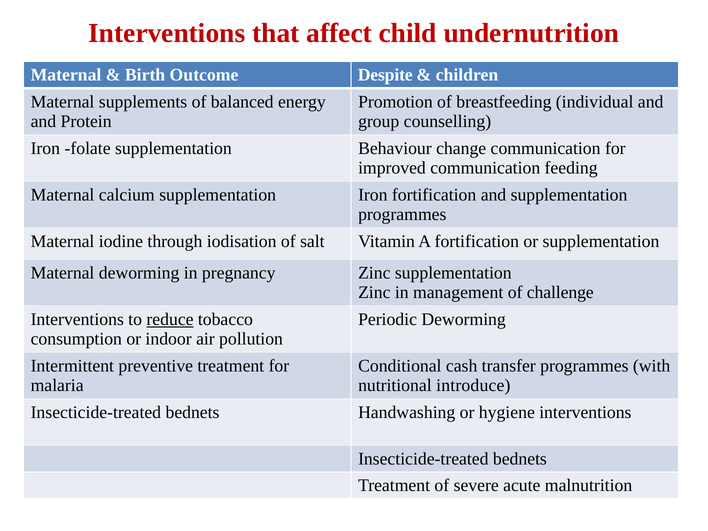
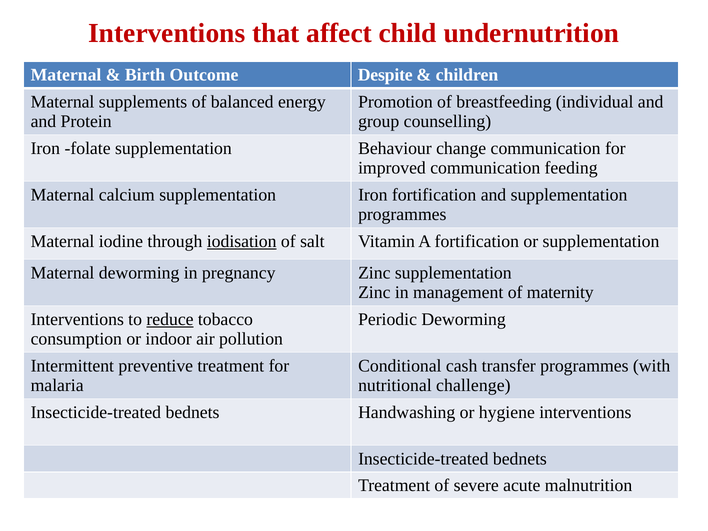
iodisation underline: none -> present
challenge: challenge -> maternity
introduce: introduce -> challenge
